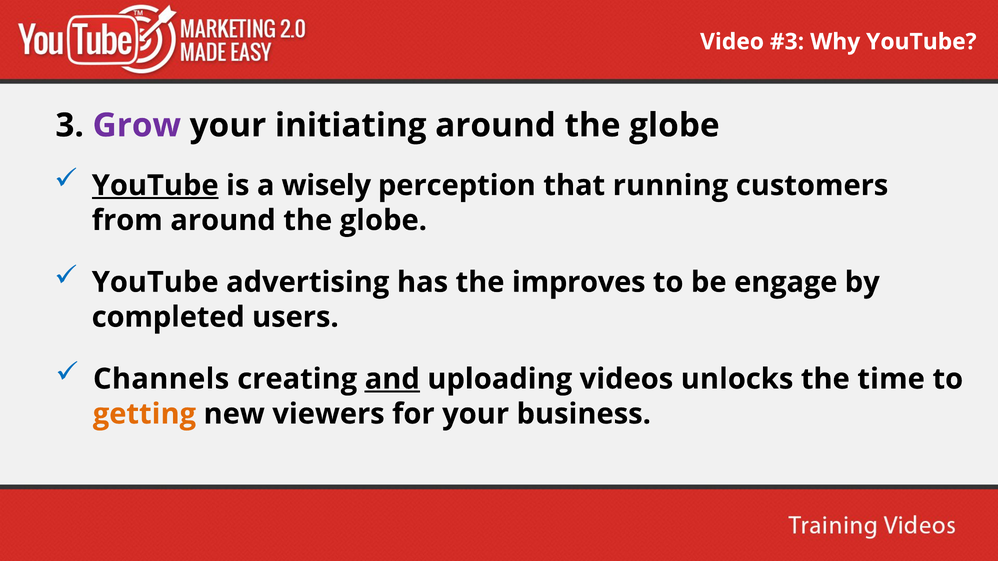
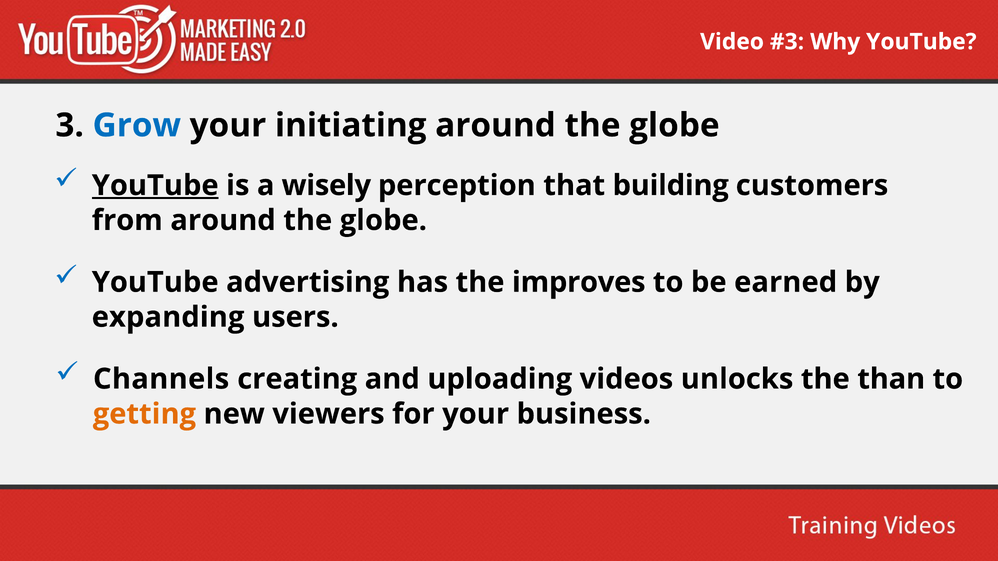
Grow colour: purple -> blue
running: running -> building
engage: engage -> earned
completed: completed -> expanding
and underline: present -> none
time: time -> than
